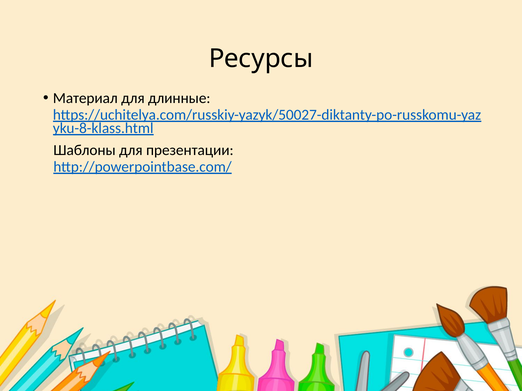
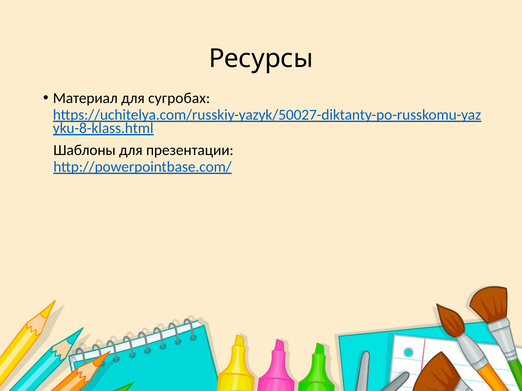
длинные: длинные -> сугробах
